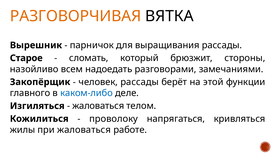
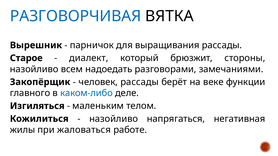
РАЗГОВОРЧИВАЯ colour: orange -> blue
сломать: сломать -> диалект
этой: этой -> веке
жаловаться at (98, 106): жаловаться -> маленьким
проволоку at (114, 119): проволоку -> назойливо
кривляться: кривляться -> негативная
